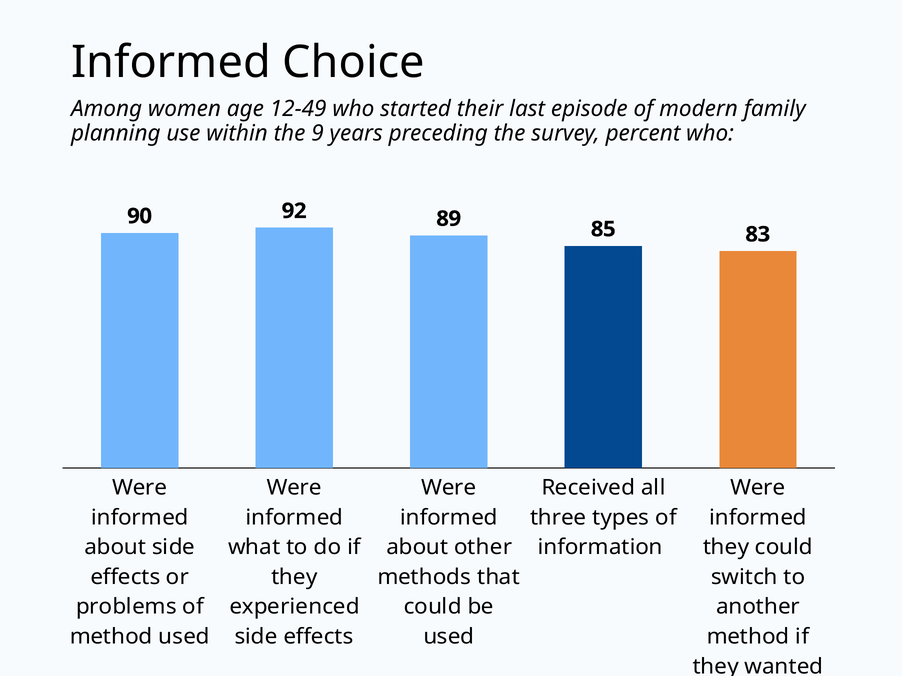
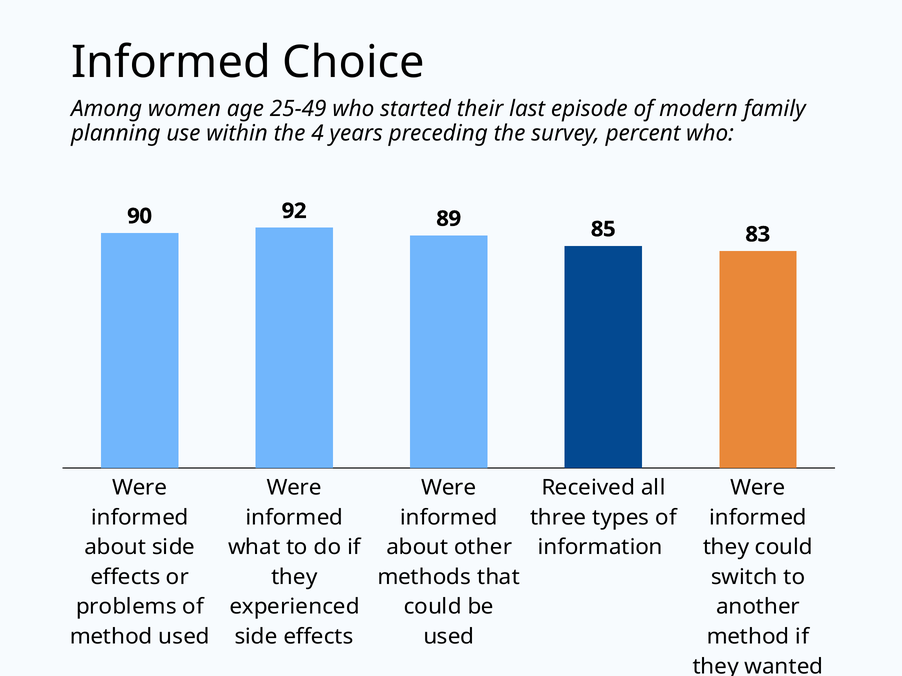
12-49: 12-49 -> 25-49
9: 9 -> 4
